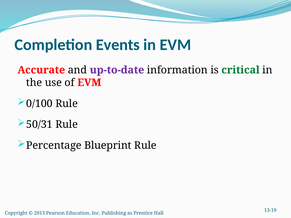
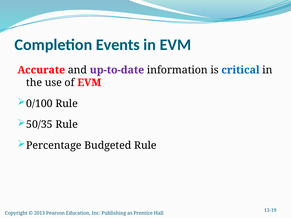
critical colour: green -> blue
50/31: 50/31 -> 50/35
Blueprint: Blueprint -> Budgeted
